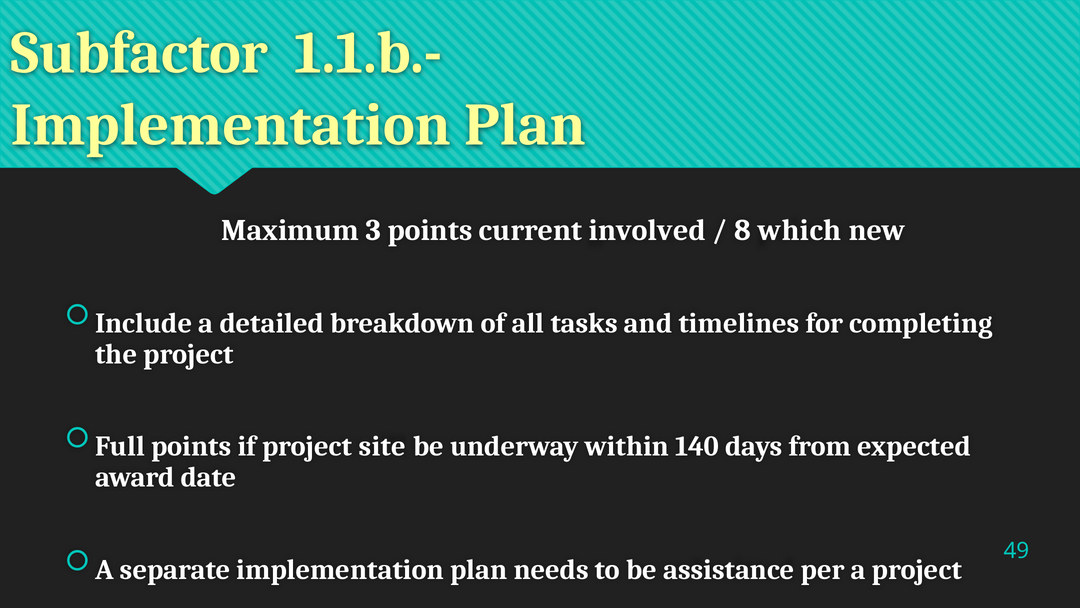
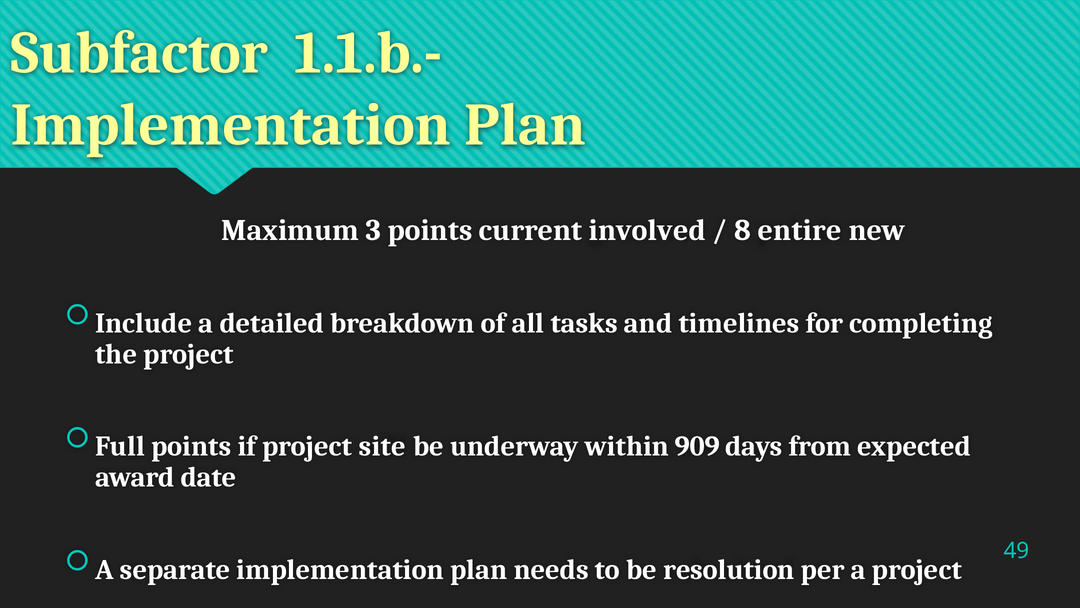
which: which -> entire
140: 140 -> 909
assistance: assistance -> resolution
